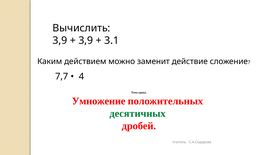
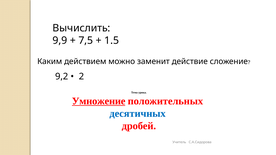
3,9 at (60, 41): 3,9 -> 9,9
3,9 at (86, 41): 3,9 -> 7,5
3.1: 3.1 -> 1.5
7,7: 7,7 -> 9,2
4: 4 -> 2
Умножение underline: none -> present
десятичных colour: green -> blue
